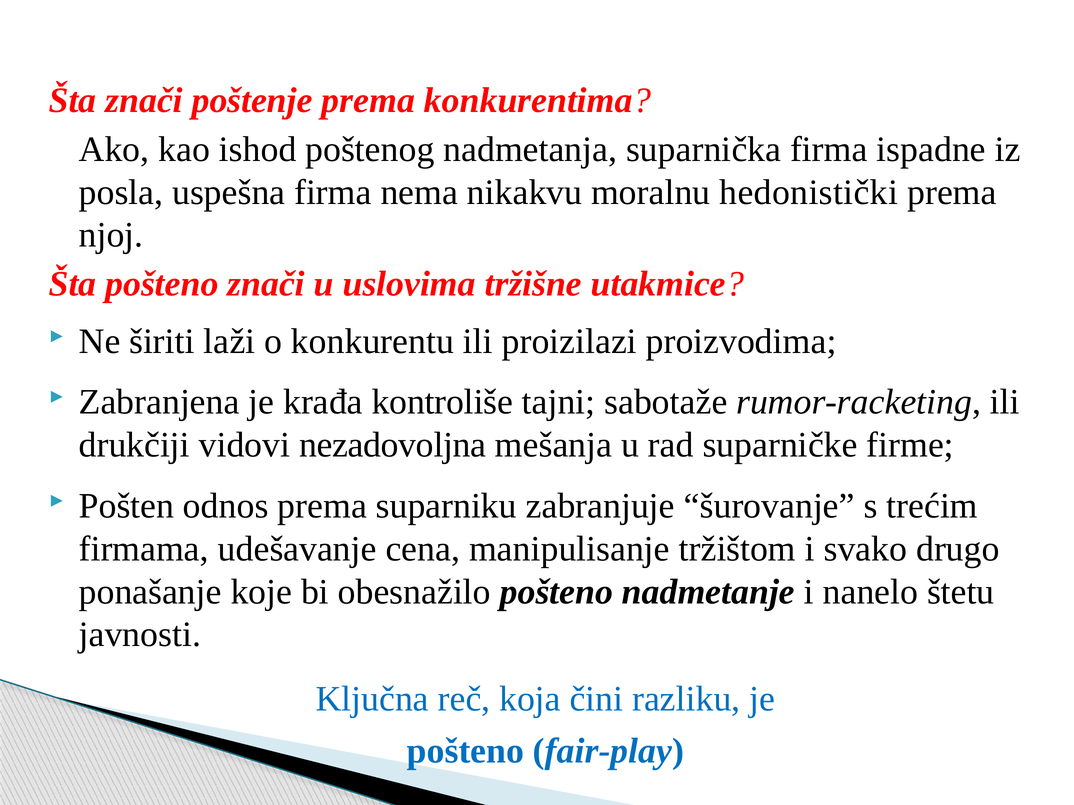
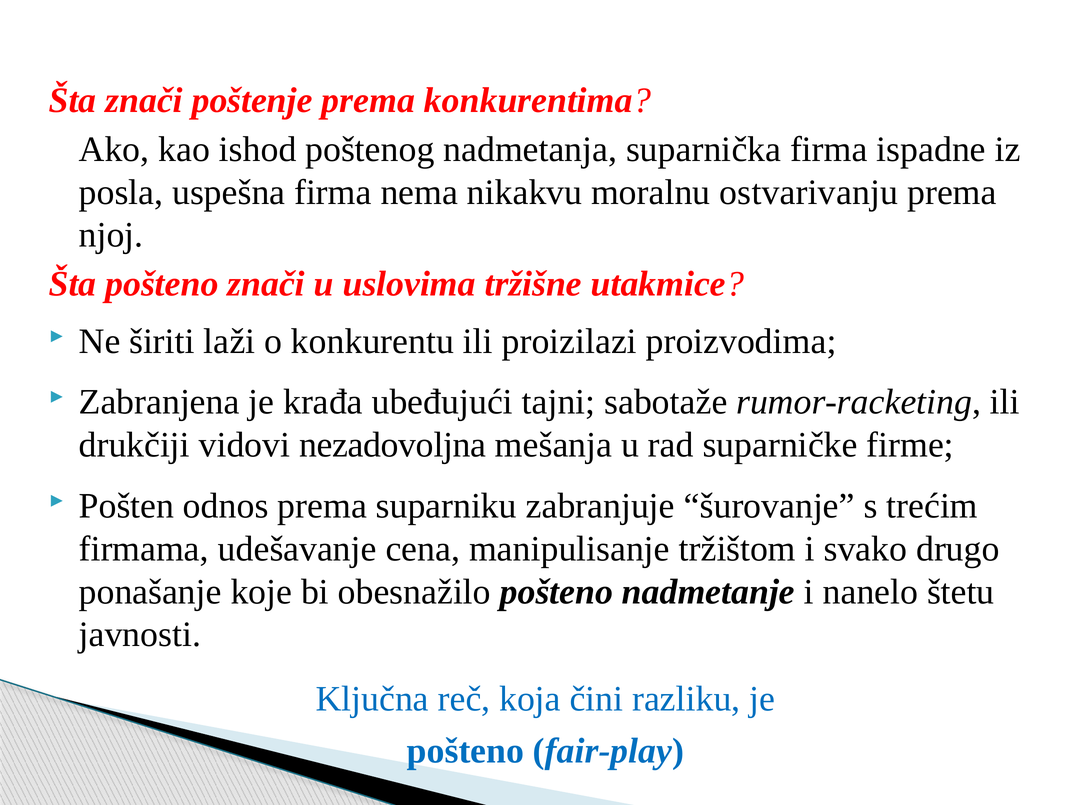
hedonistički: hedonistički -> ostvarivanju
kontroliše: kontroliše -> ubeđujući
